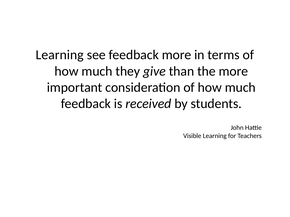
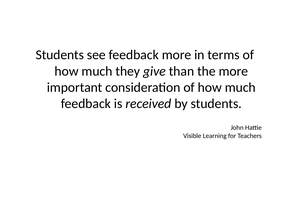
Learning at (60, 55): Learning -> Students
